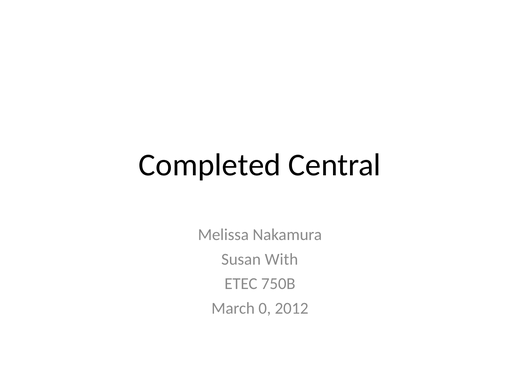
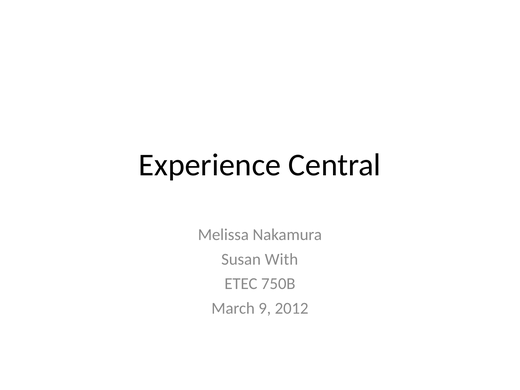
Completed: Completed -> Experience
0: 0 -> 9
